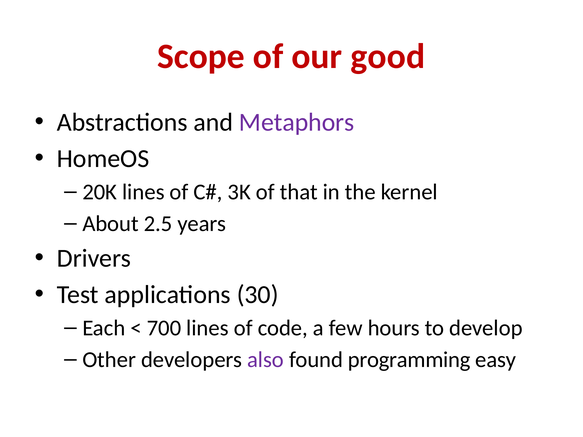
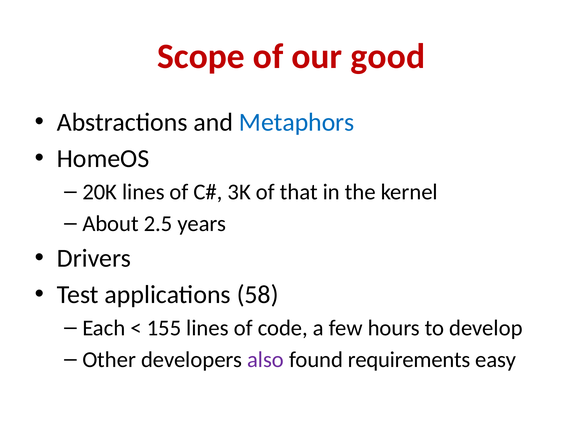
Metaphors colour: purple -> blue
30: 30 -> 58
700: 700 -> 155
programming: programming -> requirements
